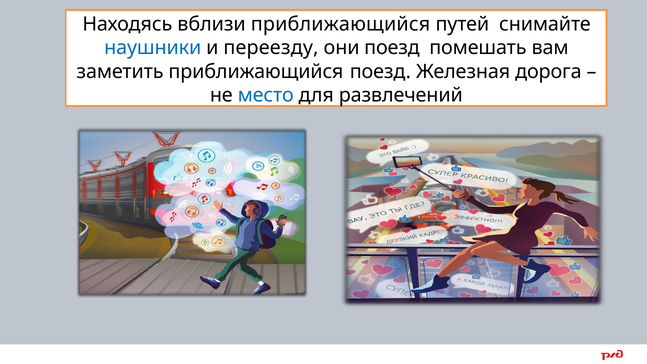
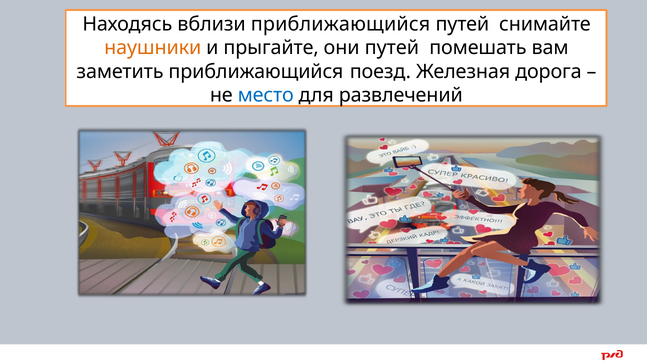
наушники colour: blue -> orange
переезду: переезду -> прыгайте
они поезд: поезд -> путей
